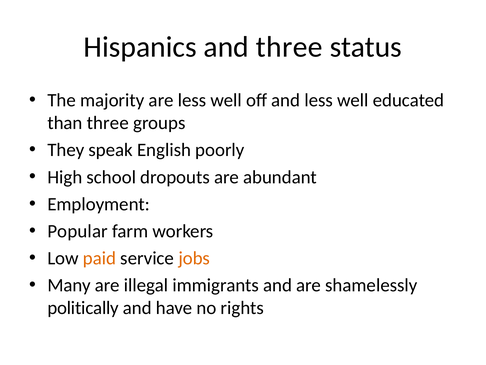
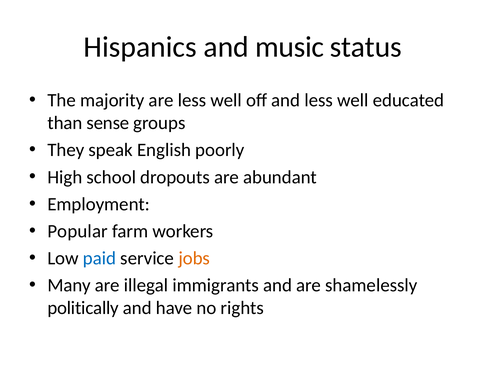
and three: three -> music
than three: three -> sense
paid colour: orange -> blue
